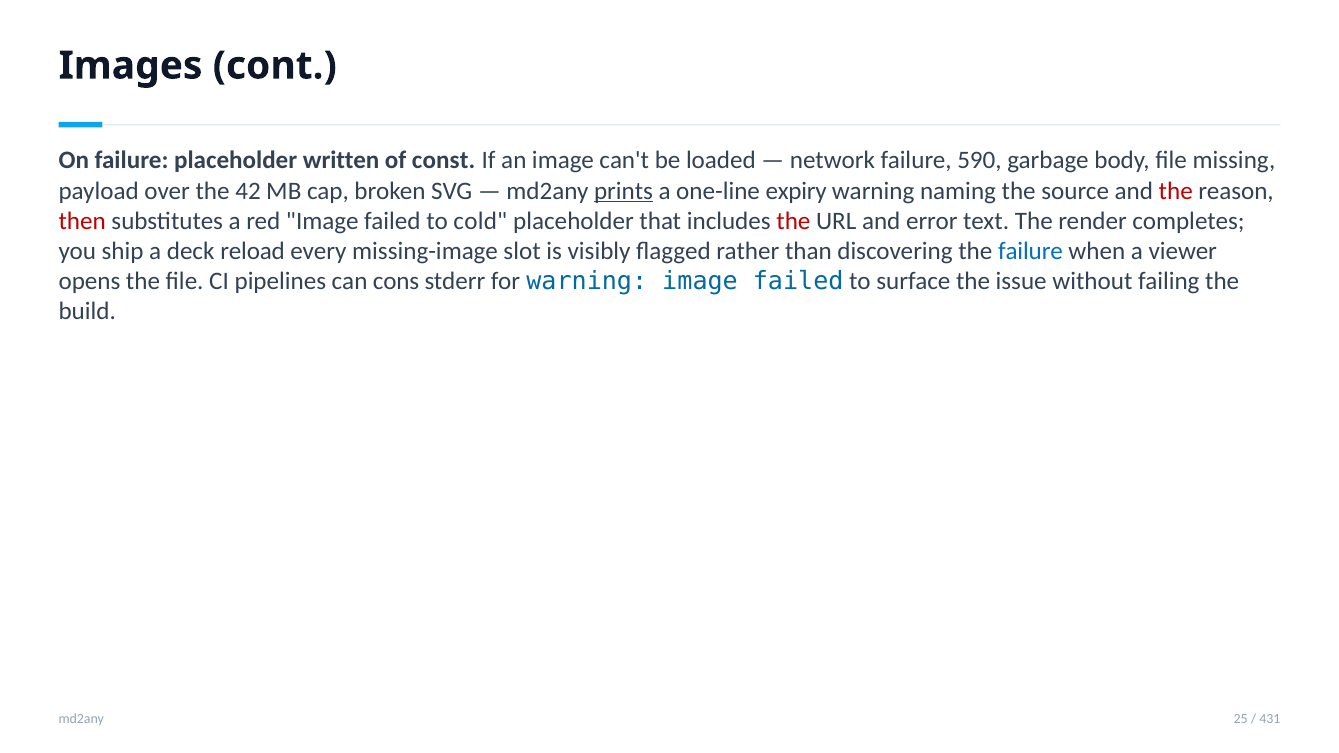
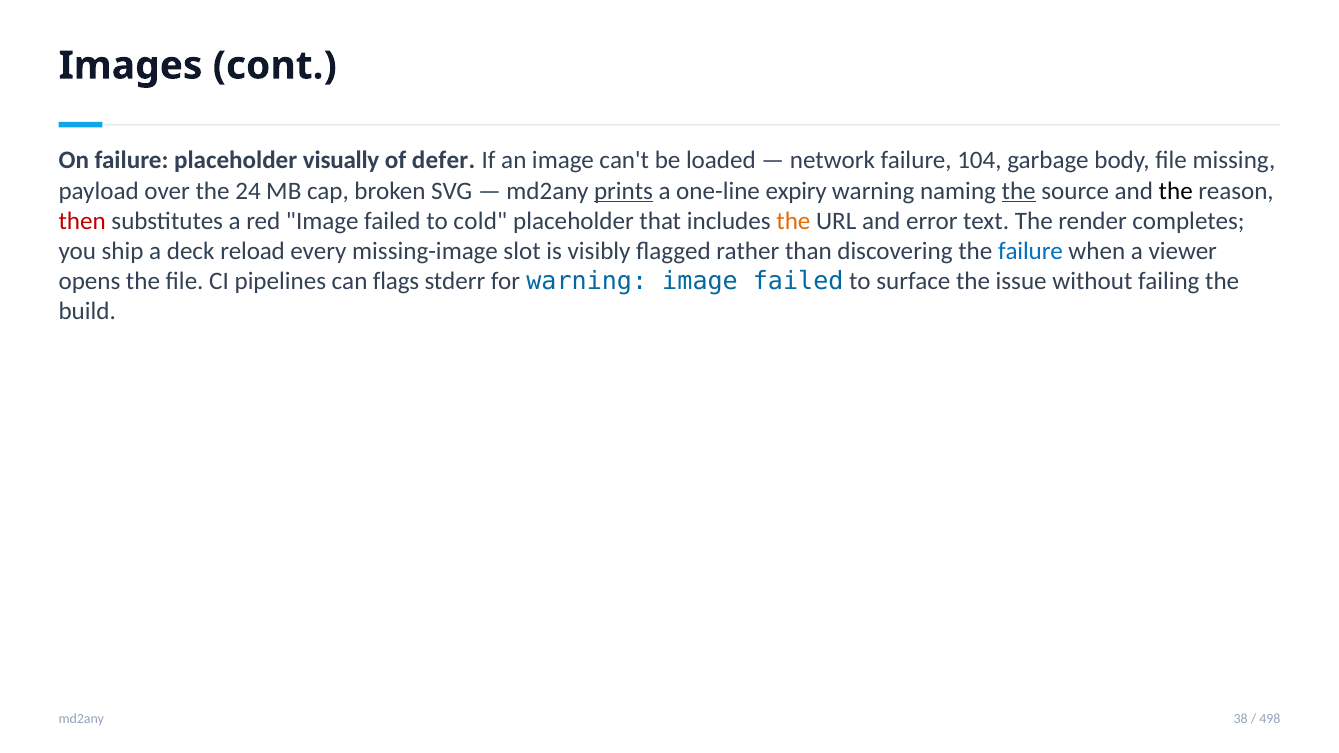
written: written -> visually
const: const -> defer
590: 590 -> 104
42: 42 -> 24
the at (1019, 191) underline: none -> present
the at (1176, 191) colour: red -> black
the at (793, 221) colour: red -> orange
cons: cons -> flags
25: 25 -> 38
431: 431 -> 498
